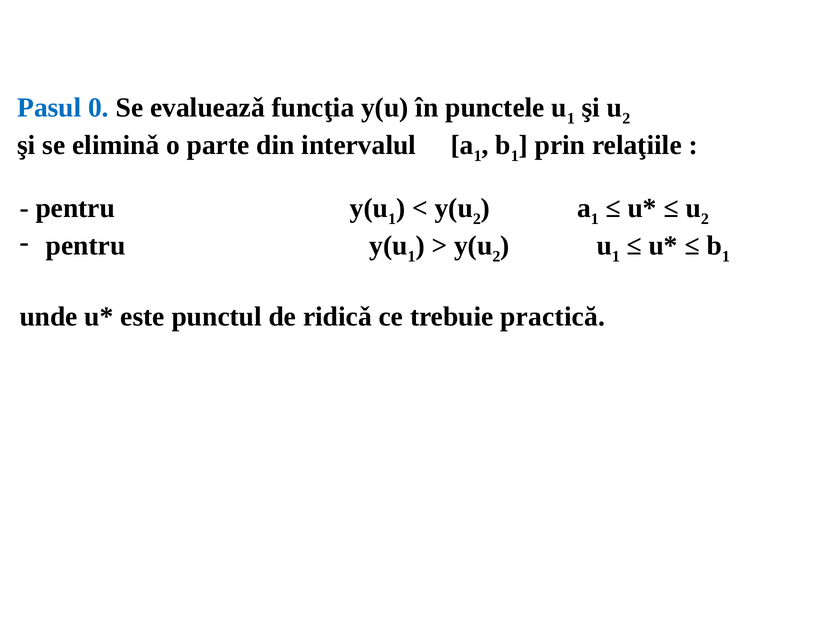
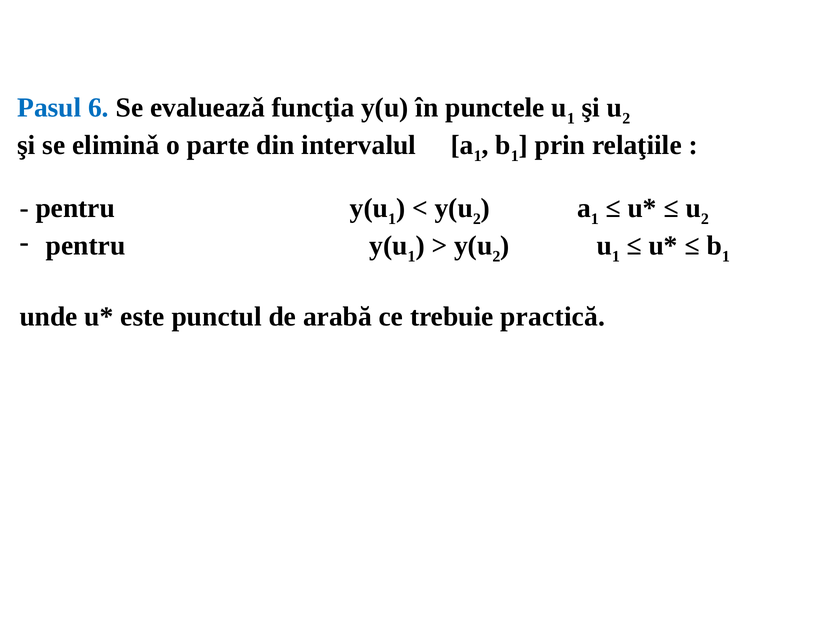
0: 0 -> 6
ridicǎ: ridicǎ -> arabă
